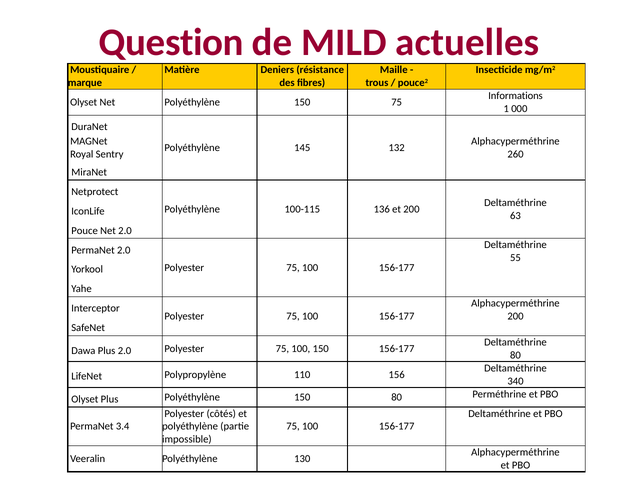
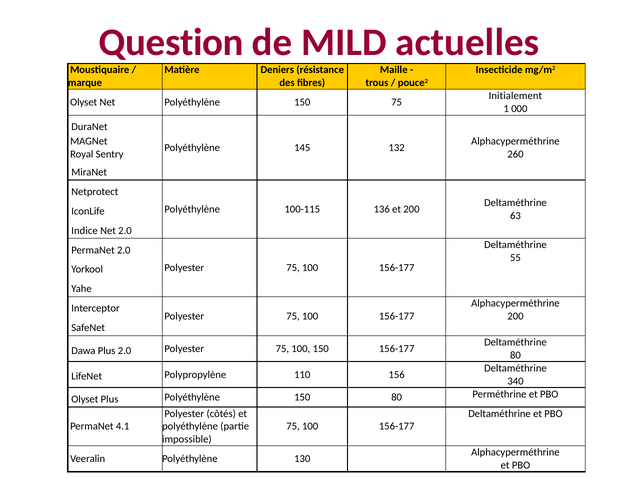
Informations: Informations -> Initialement
Pouce: Pouce -> Indice
3.4: 3.4 -> 4.1
